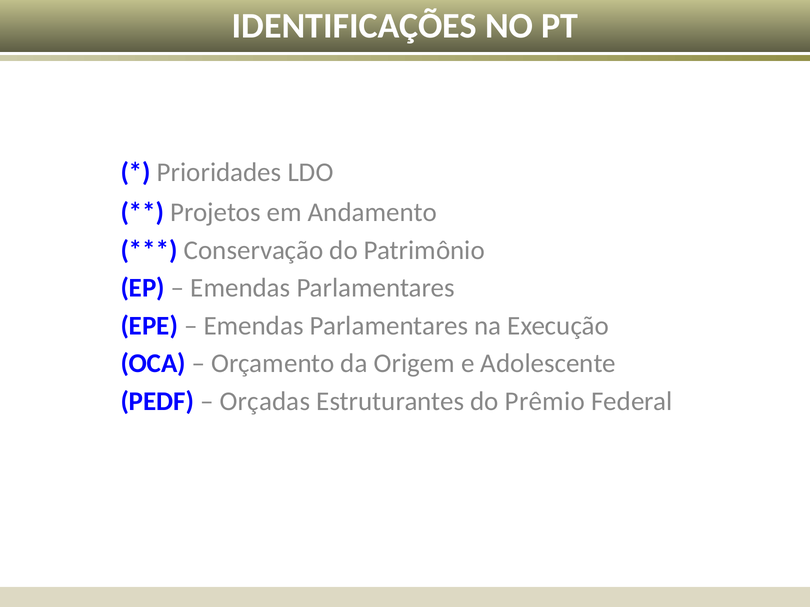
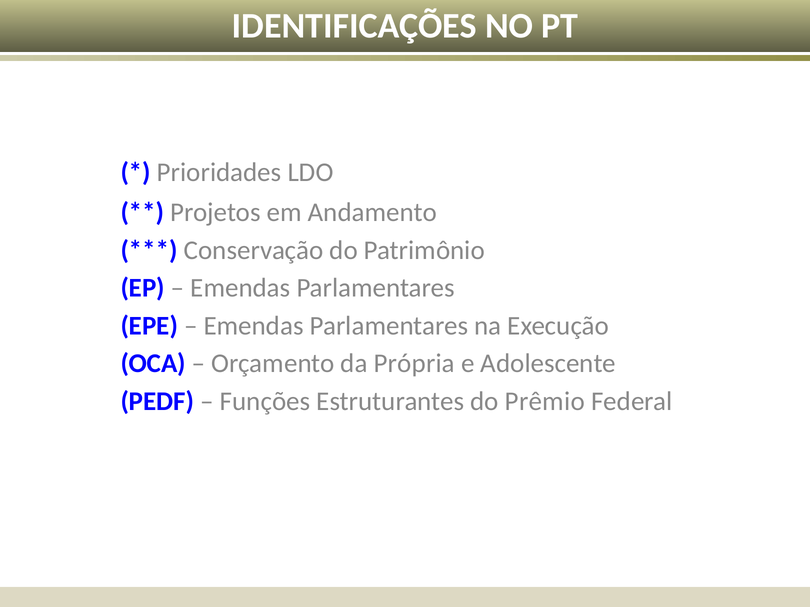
Origem: Origem -> Própria
Orçadas: Orçadas -> Funções
